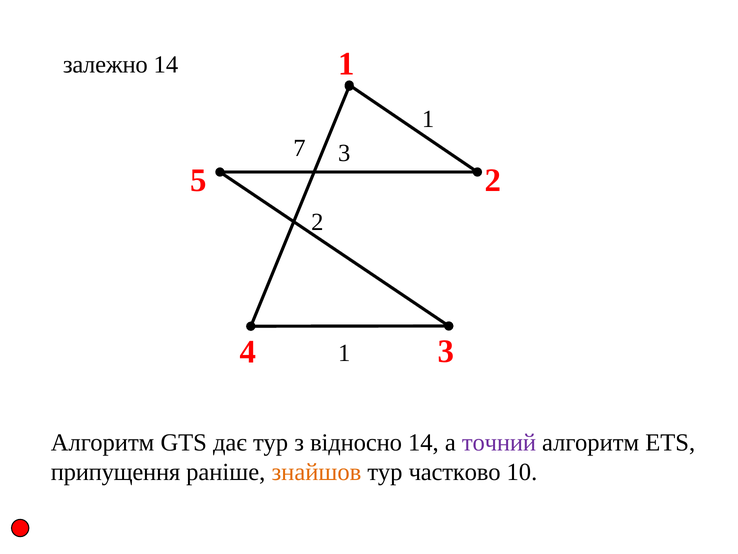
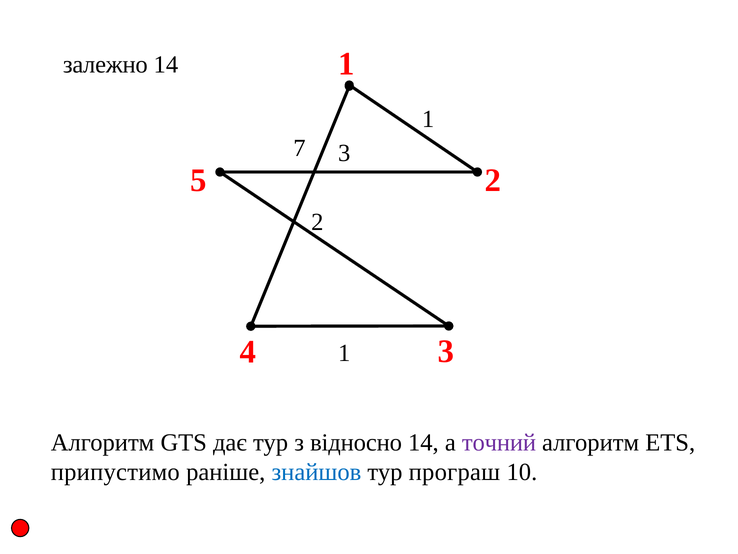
припущення: припущення -> припустимо
знайшов colour: orange -> blue
частково: частково -> програш
